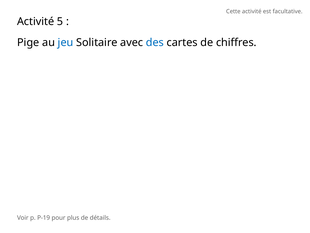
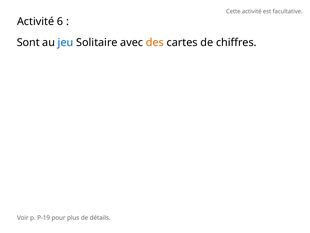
5: 5 -> 6
Pige: Pige -> Sont
des colour: blue -> orange
